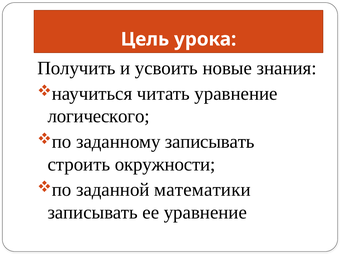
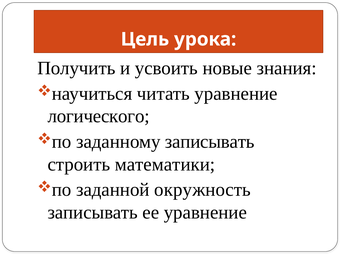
окружности: окружности -> математики
математики: математики -> окружность
